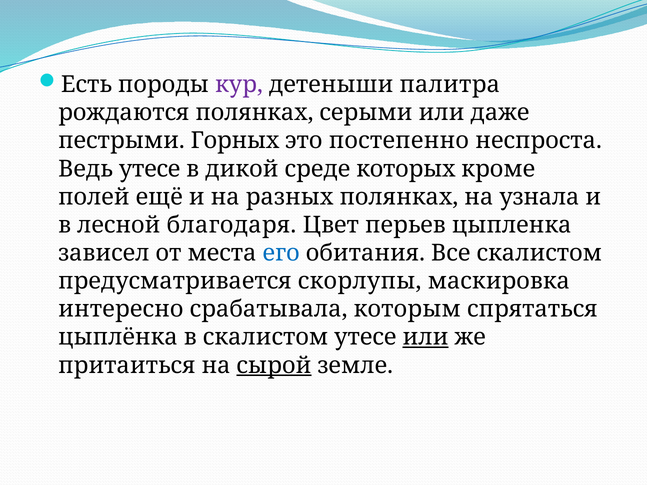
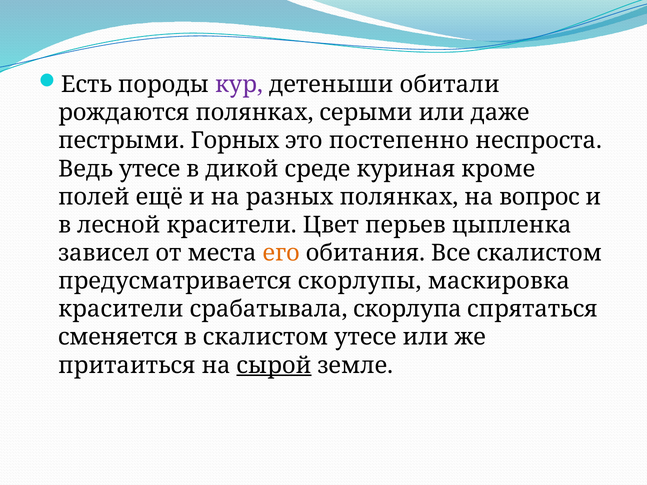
палитра: палитра -> обитали
которых: которых -> куриная
узнала: узнала -> вопрос
лесной благодаря: благодаря -> красители
его colour: blue -> orange
интересно at (121, 309): интересно -> красители
которым: которым -> скорлупа
цыплёнка: цыплёнка -> сменяется
или at (425, 337) underline: present -> none
